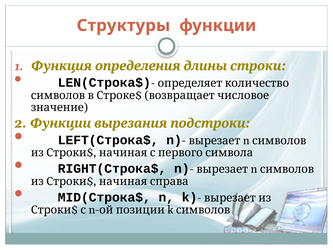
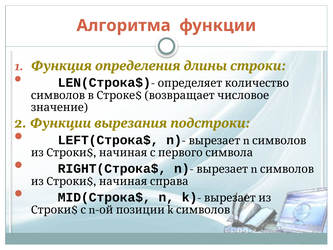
Структуры: Структуры -> Алгоритма
